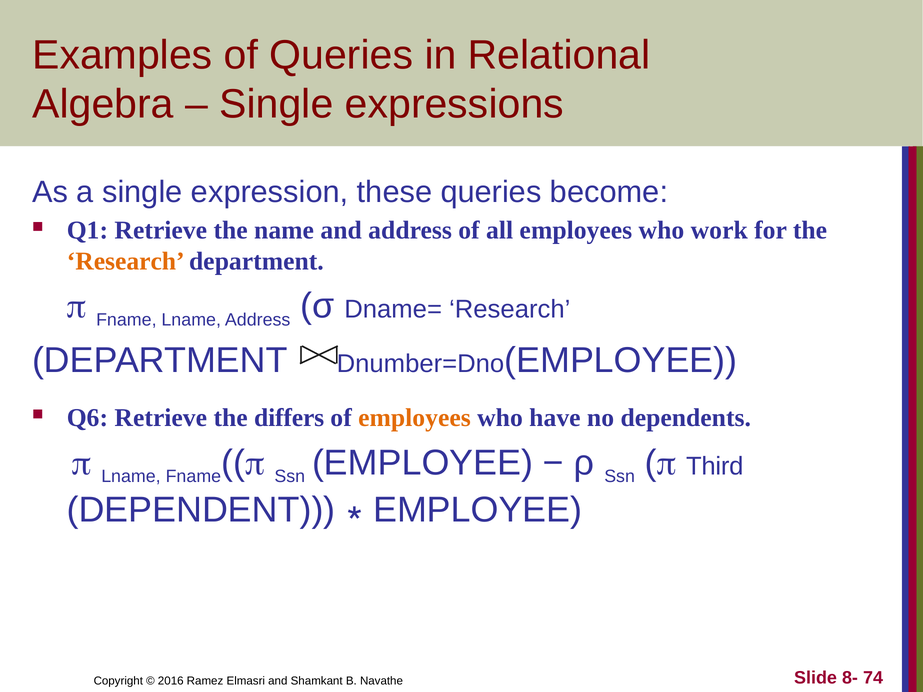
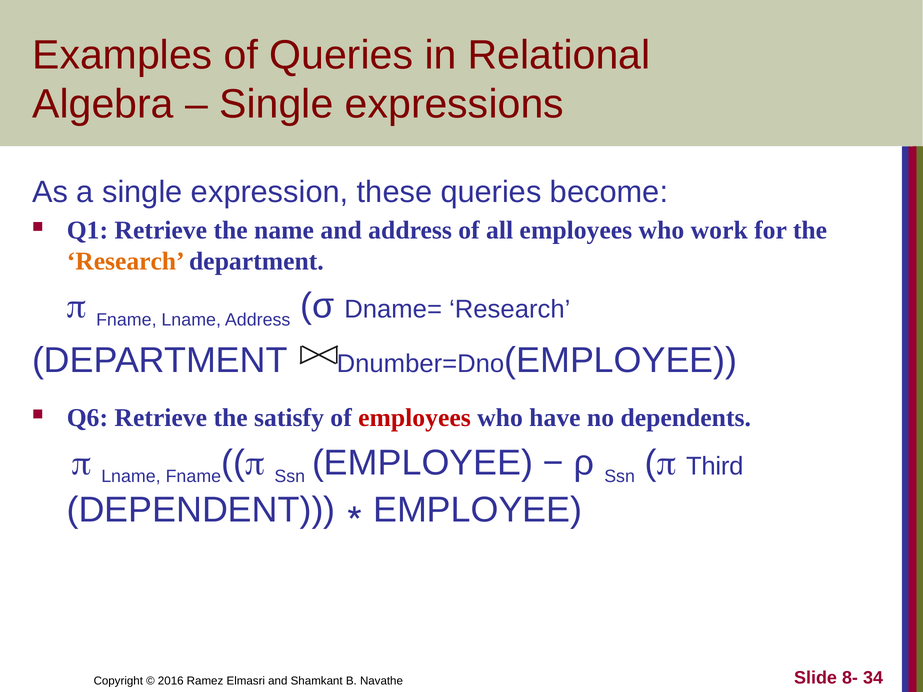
differs: differs -> satisfy
employees at (414, 418) colour: orange -> red
74: 74 -> 34
